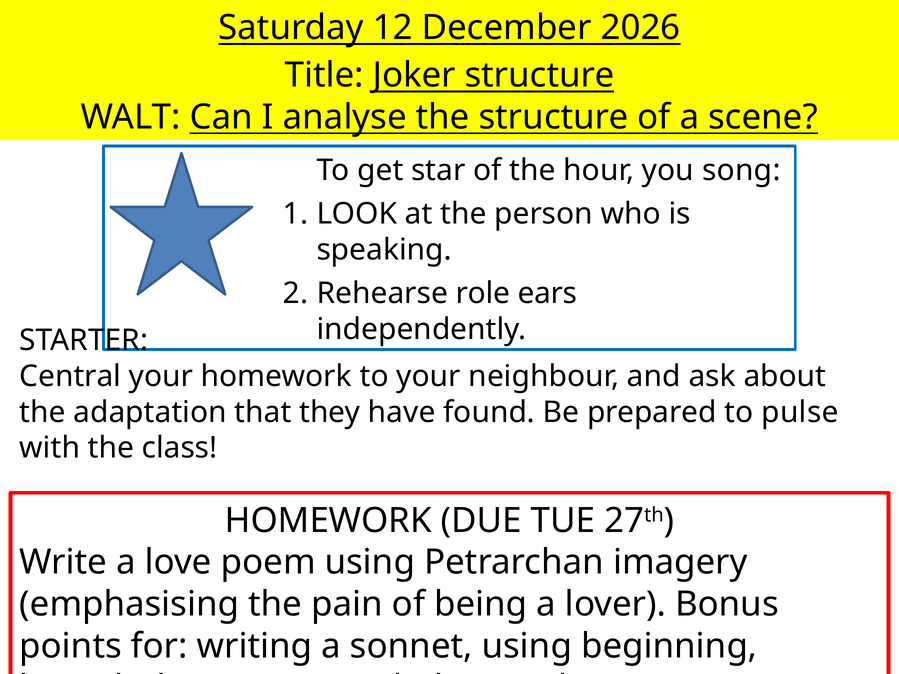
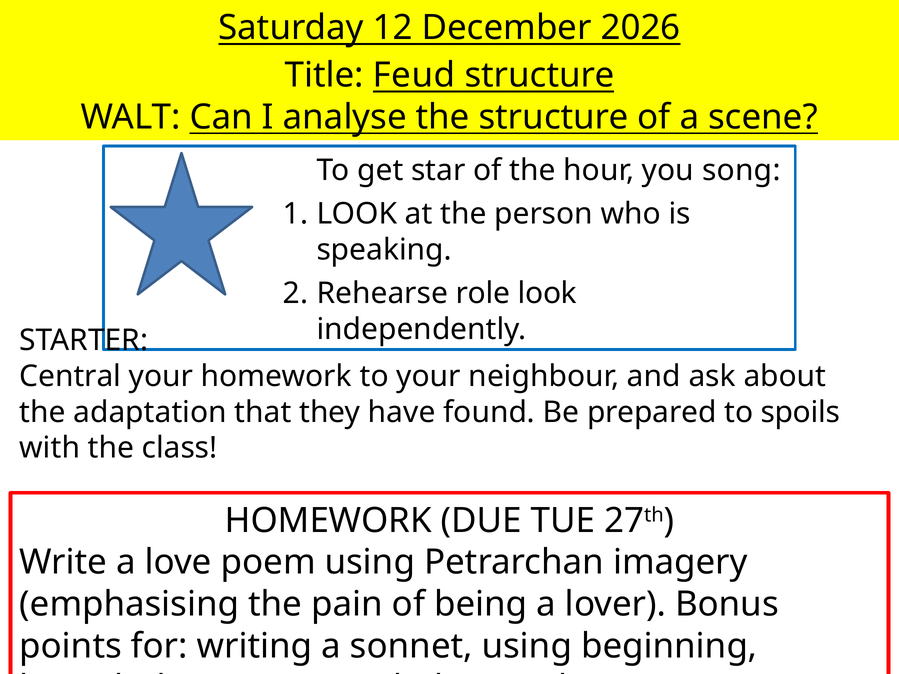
Joker: Joker -> Feud
role ears: ears -> look
pulse: pulse -> spoils
